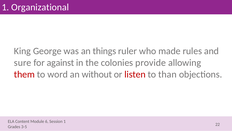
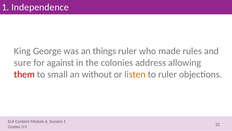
Organizational: Organizational -> Independence
provide: provide -> address
word: word -> small
listen colour: red -> orange
to than: than -> ruler
